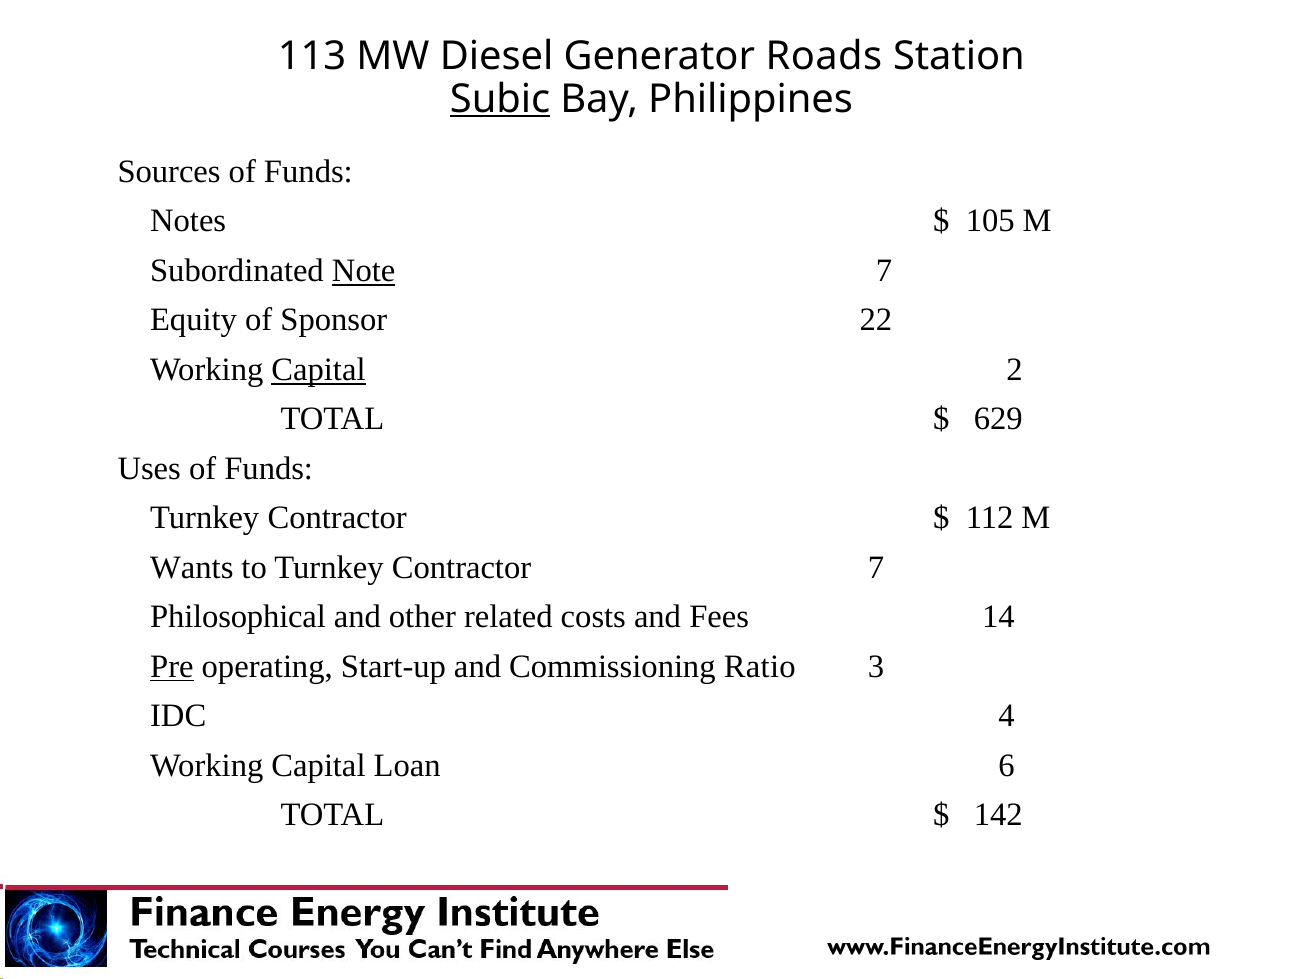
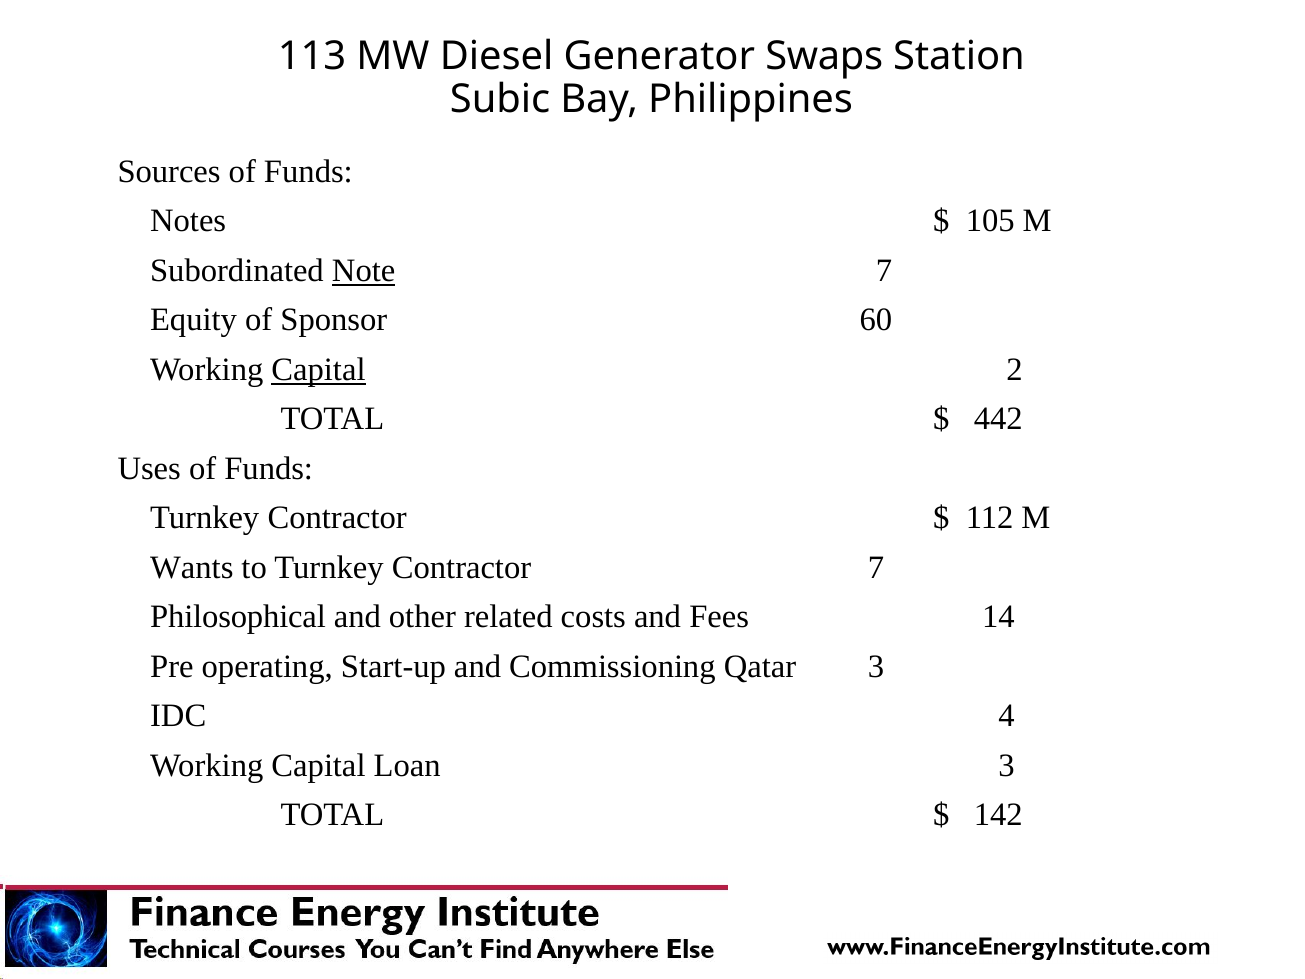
Roads: Roads -> Swaps
Subic underline: present -> none
22: 22 -> 60
629: 629 -> 442
Pre underline: present -> none
Ratio: Ratio -> Qatar
Loan 6: 6 -> 3
